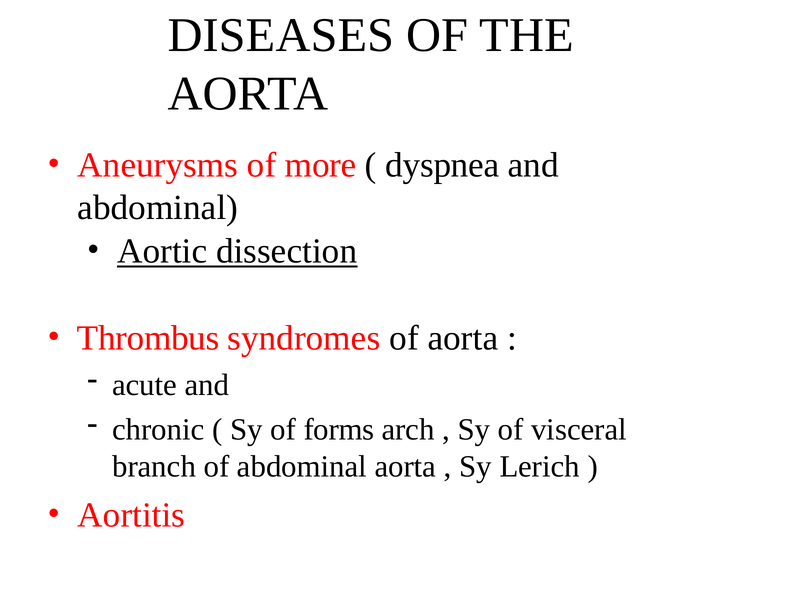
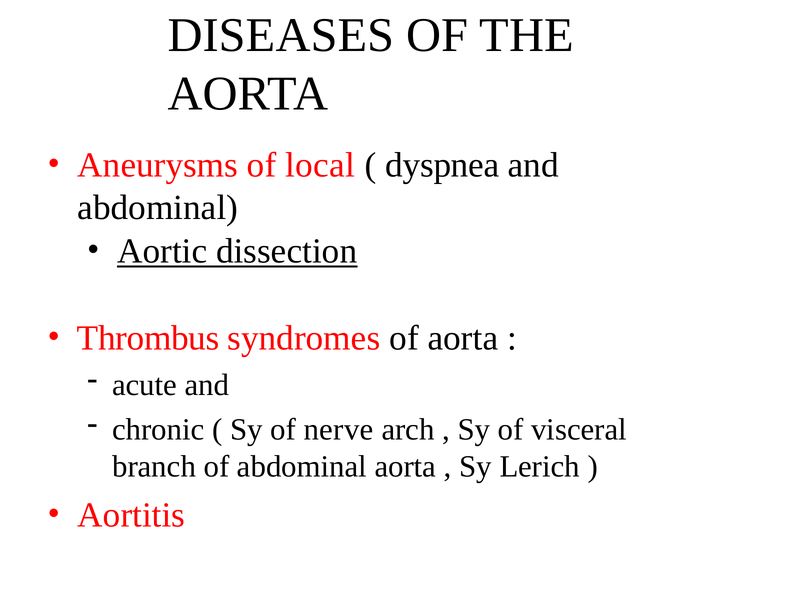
more: more -> local
forms: forms -> nerve
